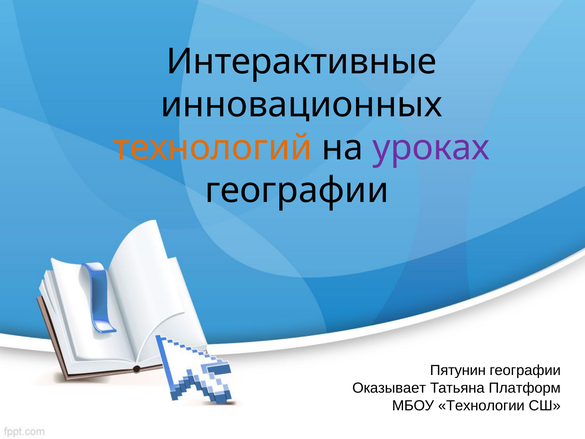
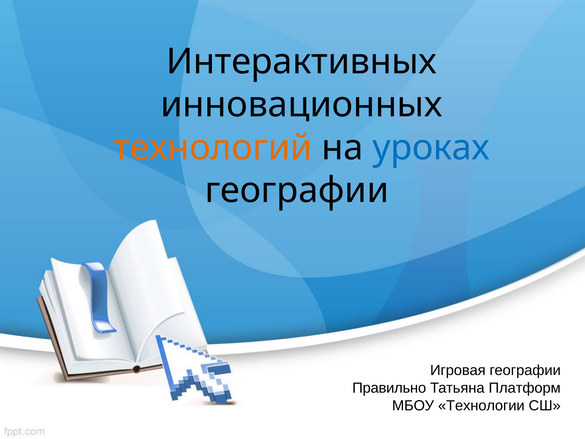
Интерактивные: Интерактивные -> Интерактивных
уроках colour: purple -> blue
Пятунин: Пятунин -> Игровая
Оказывает: Оказывает -> Правильно
